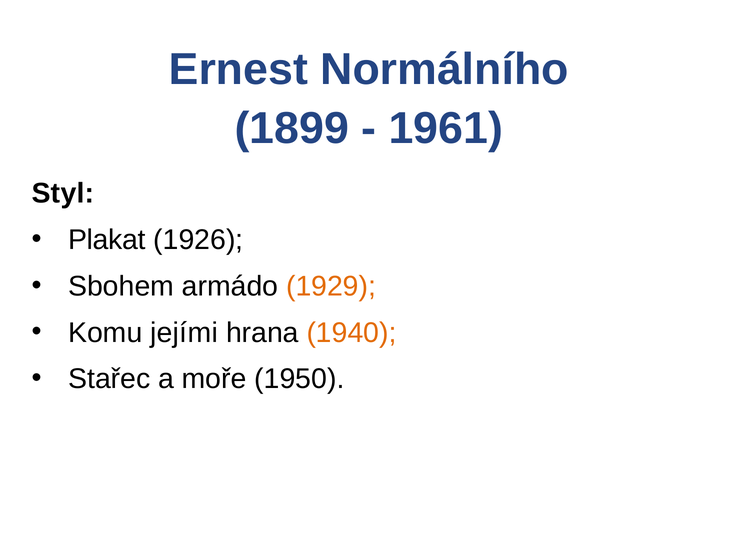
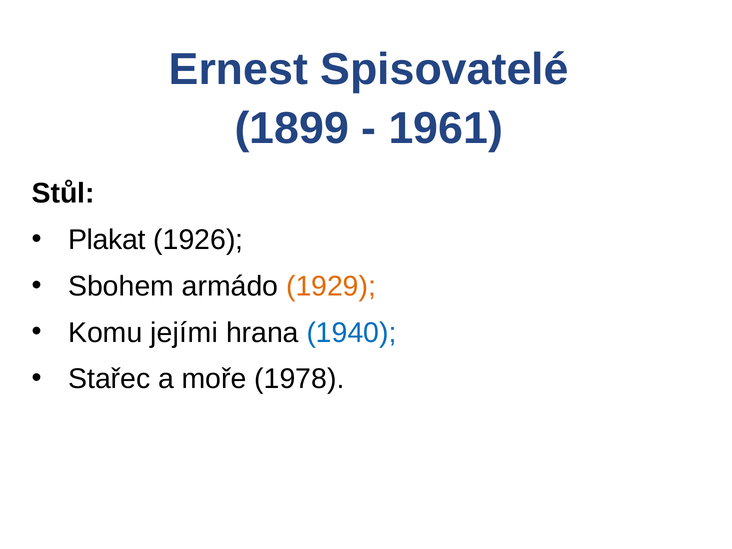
Normálního: Normálního -> Spisovatelé
Styl: Styl -> Stůl
1940 colour: orange -> blue
1950: 1950 -> 1978
